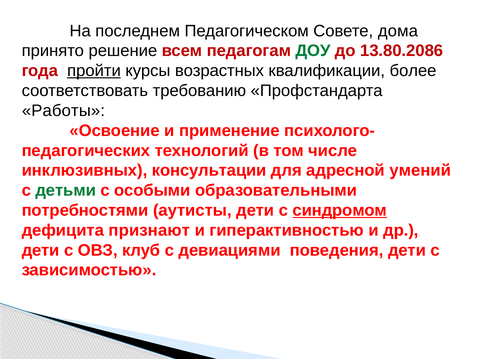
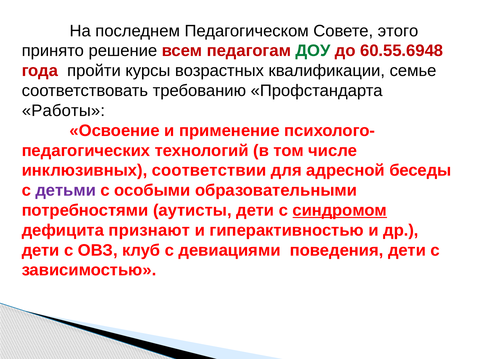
дома: дома -> этого
13.80.2086: 13.80.2086 -> 60.55.6948
пройти underline: present -> none
более: более -> семье
консультации: консультации -> соответствии
умений: умений -> беседы
детьми colour: green -> purple
